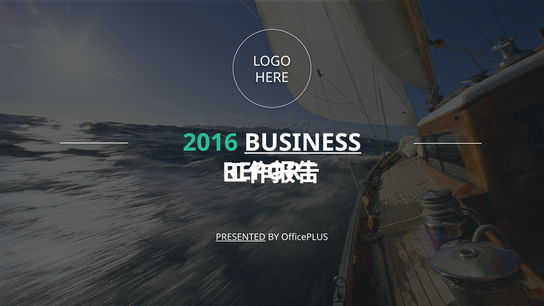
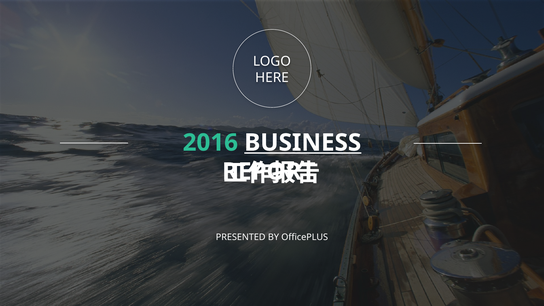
PRESENTED underline: present -> none
